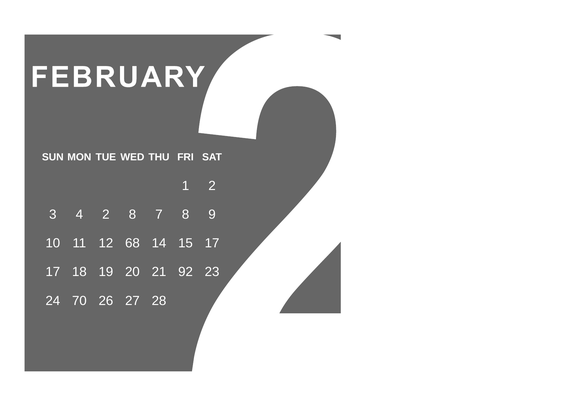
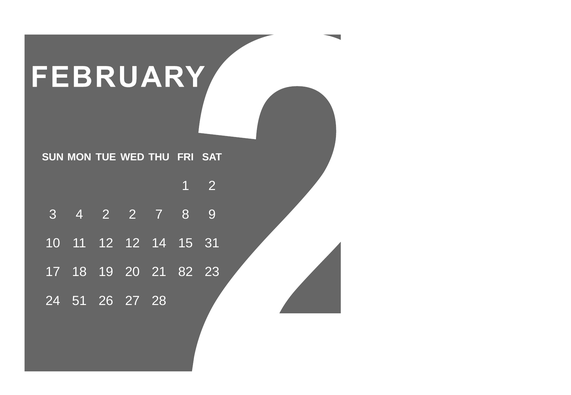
2 8: 8 -> 2
12 68: 68 -> 12
15 17: 17 -> 31
92: 92 -> 82
70: 70 -> 51
